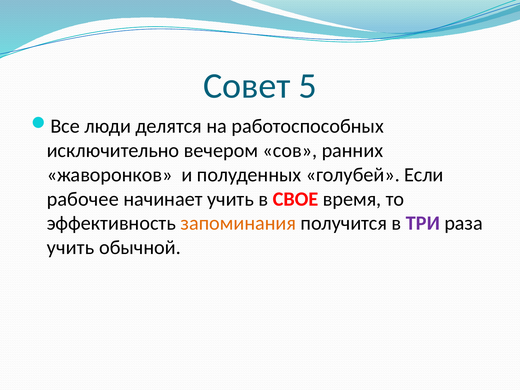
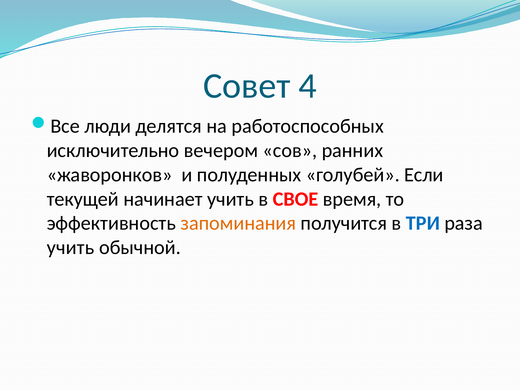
5: 5 -> 4
рабочее: рабочее -> текущей
ТРИ colour: purple -> blue
